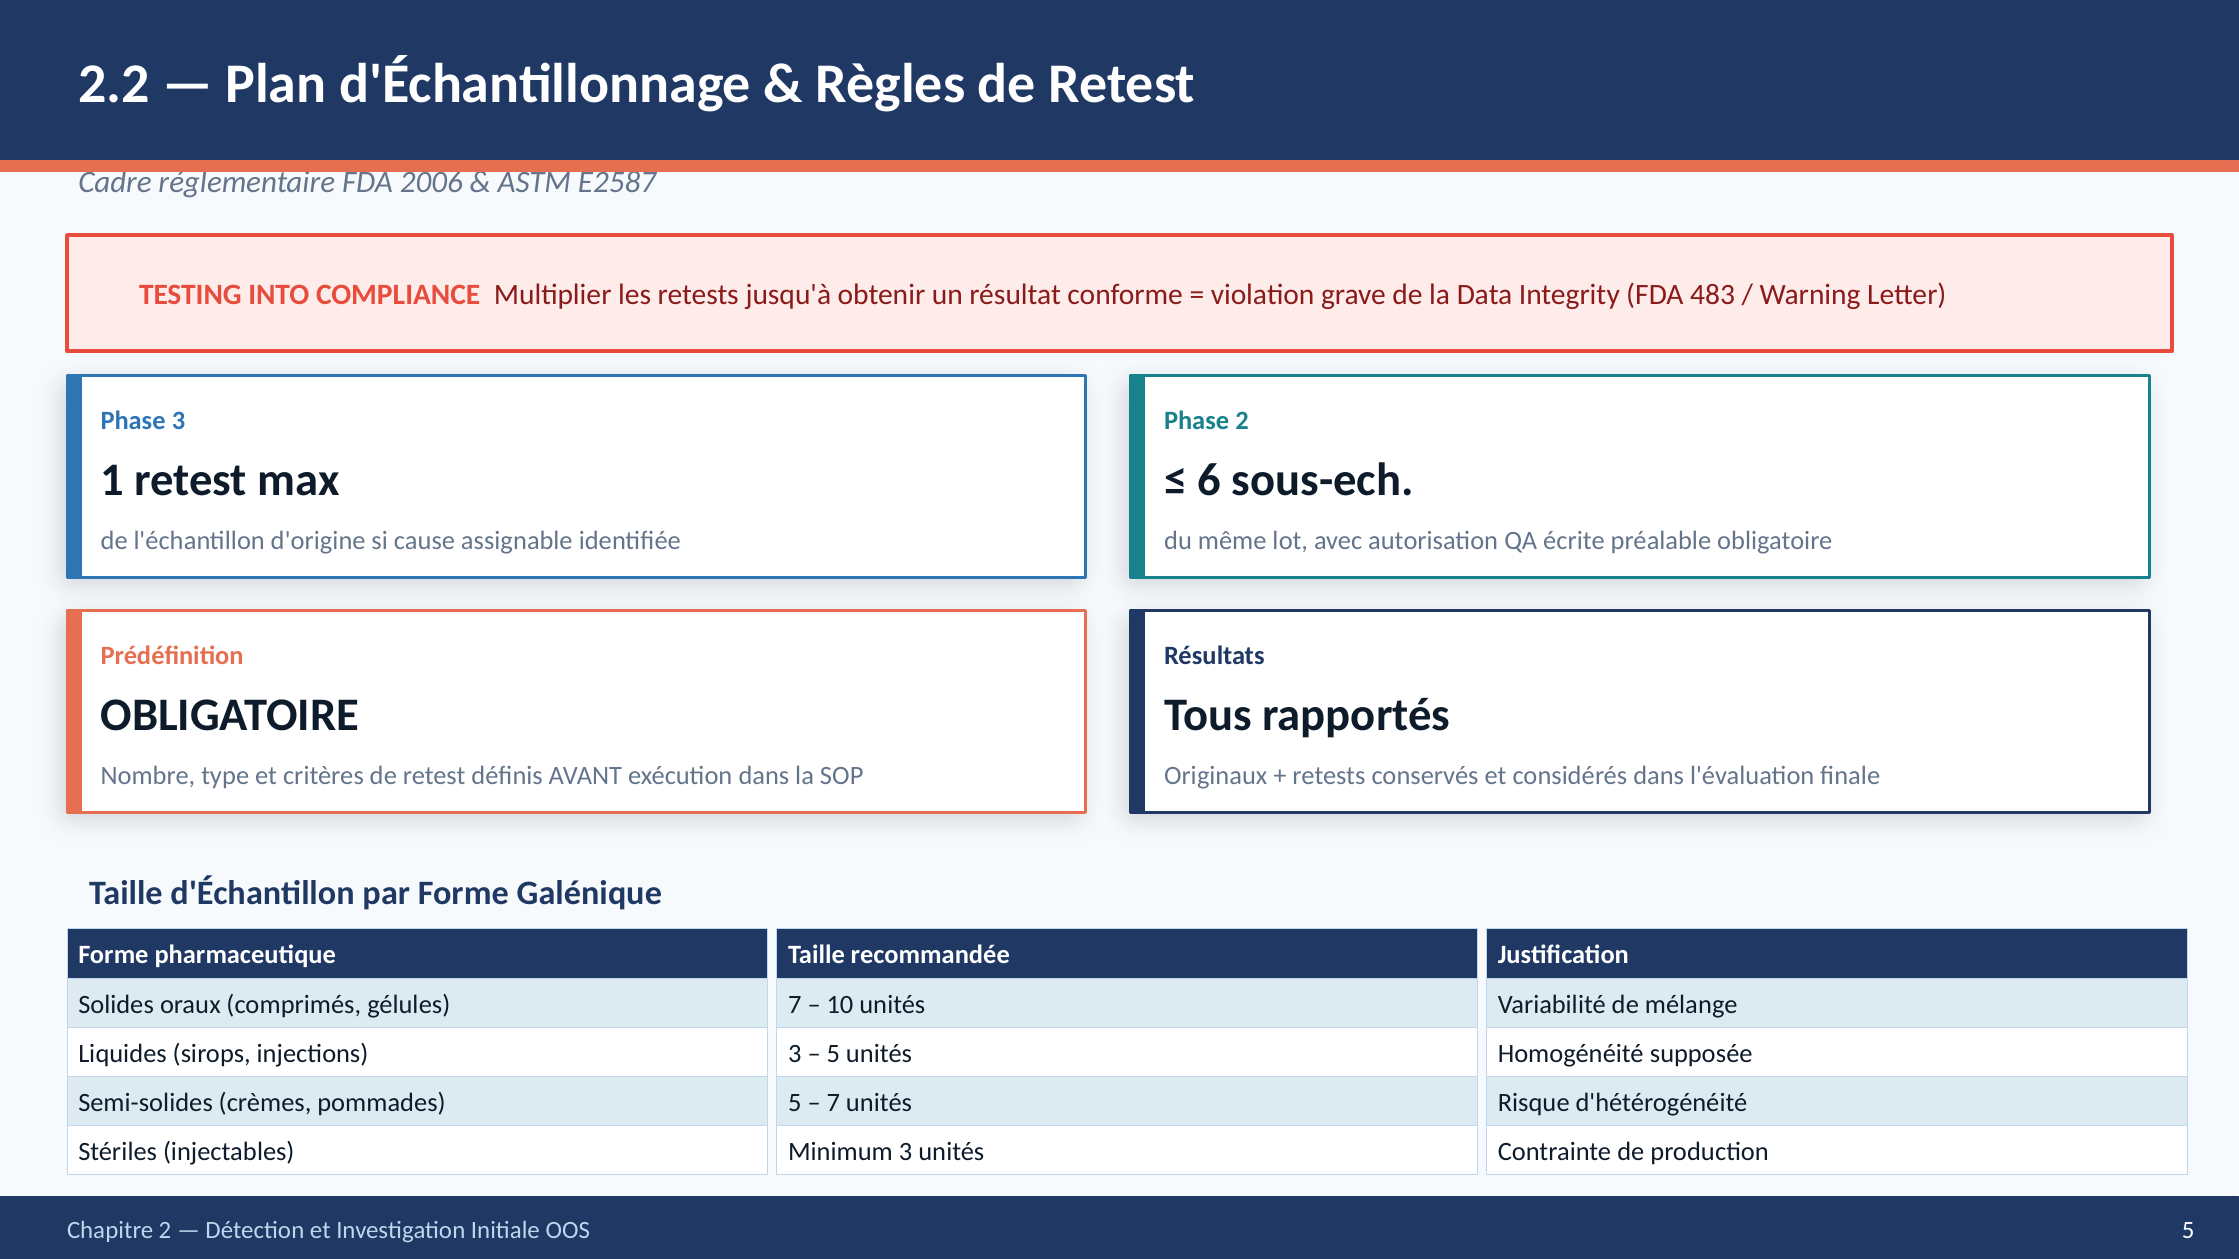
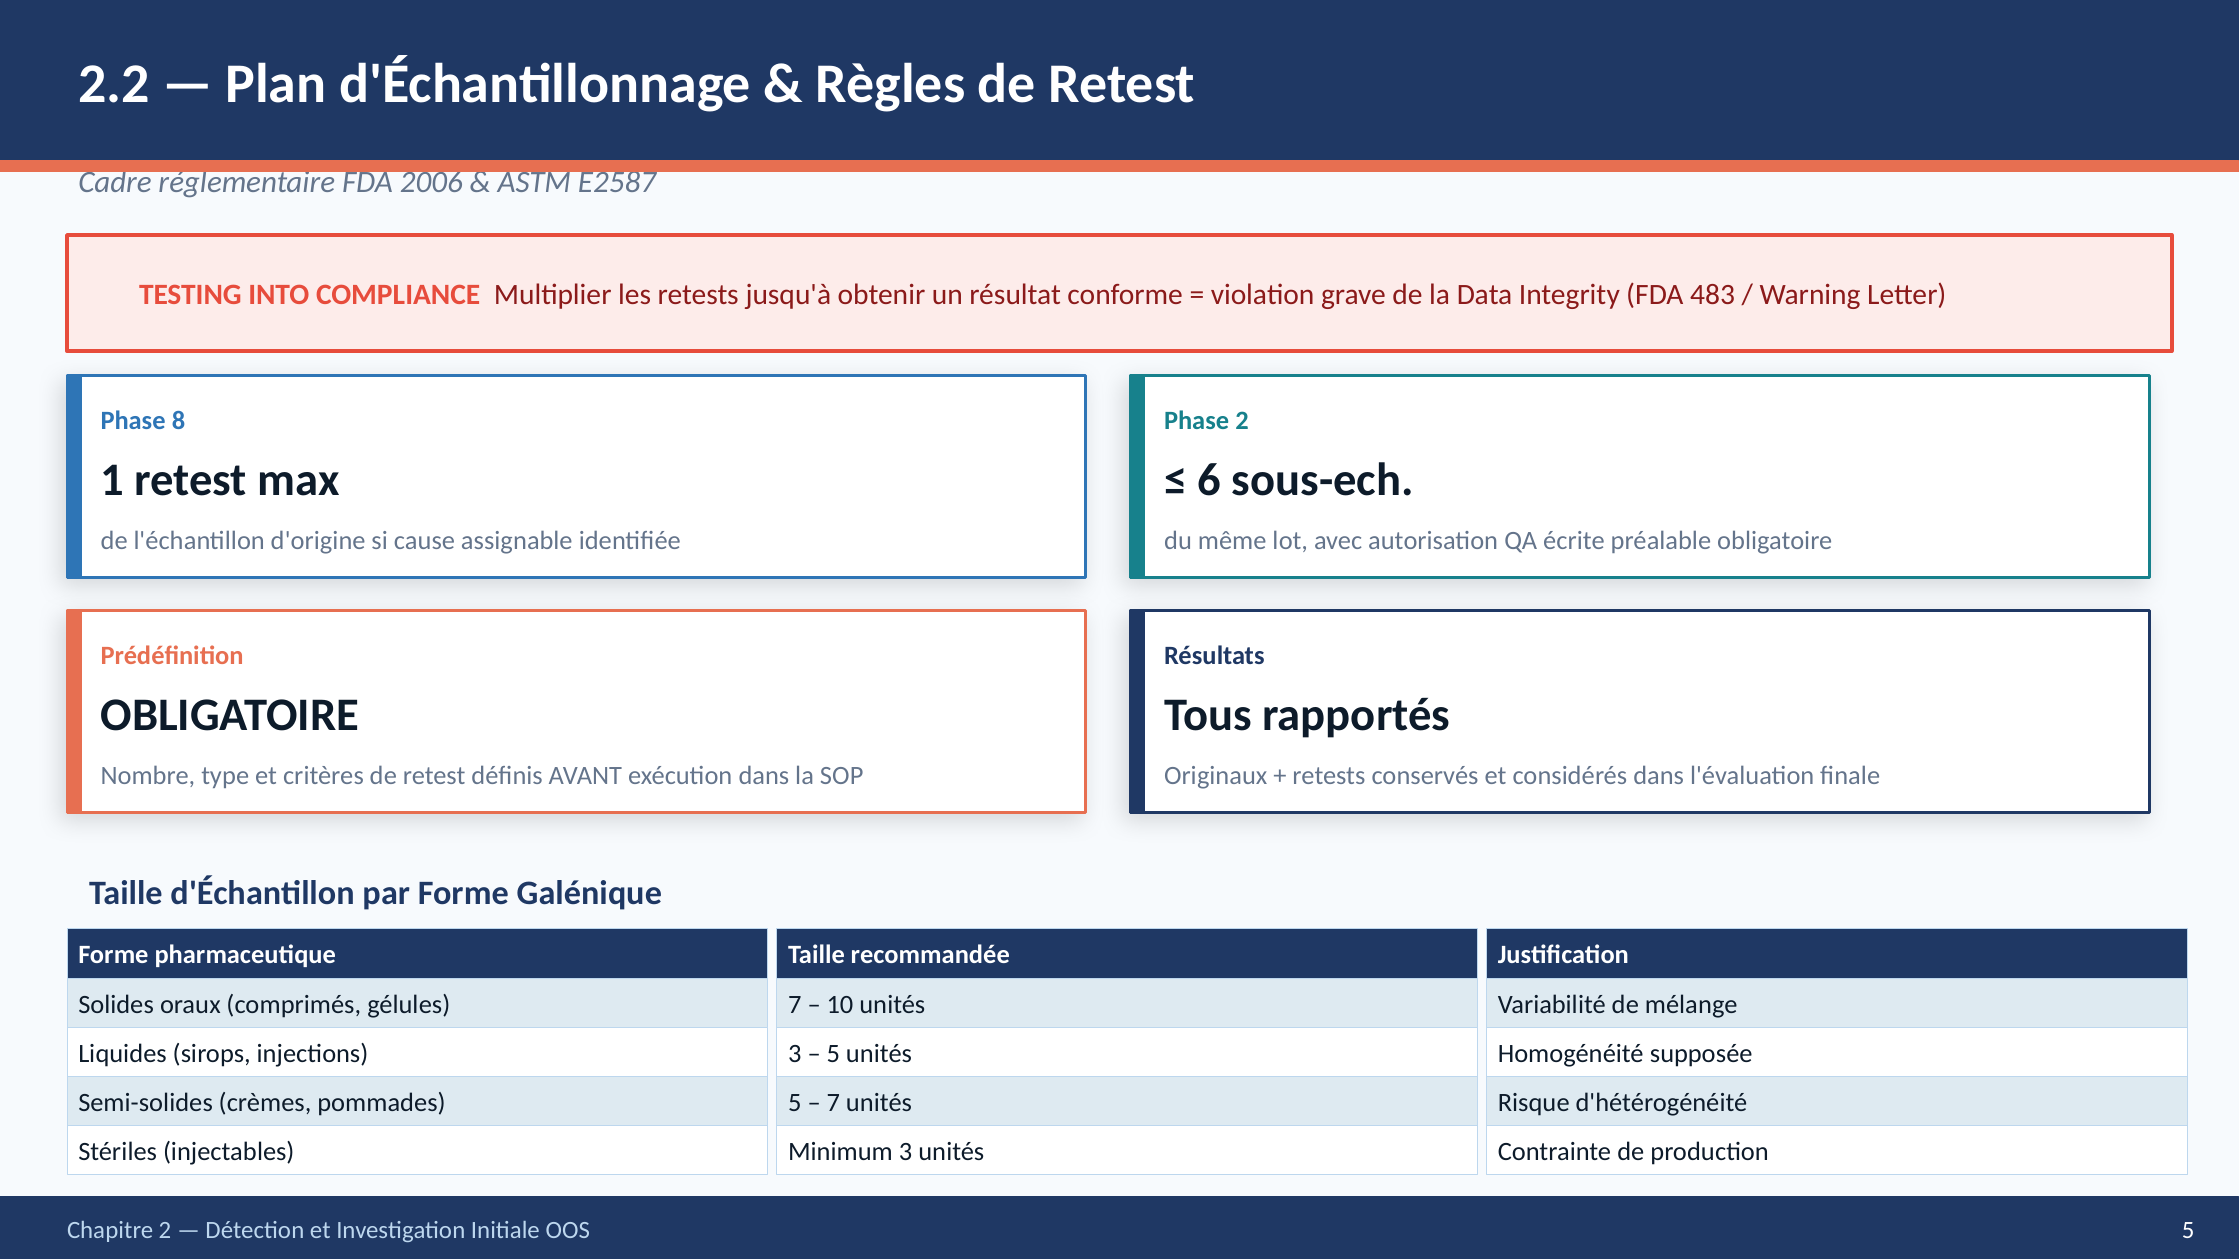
Phase 3: 3 -> 8
